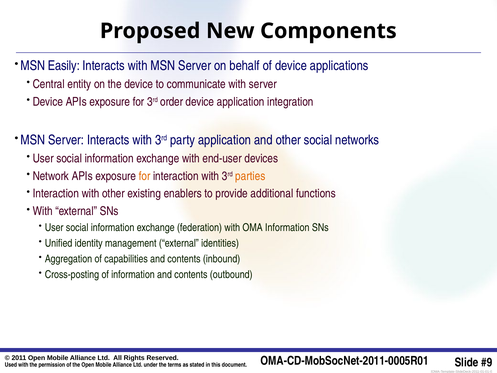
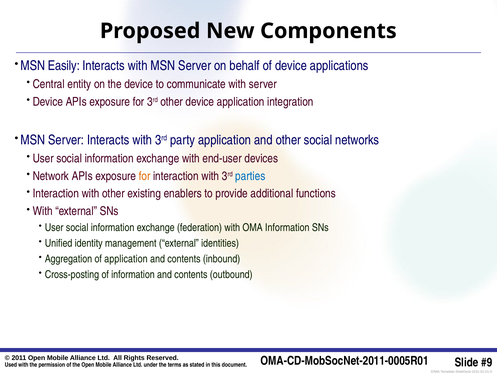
3rd order: order -> other
parties colour: orange -> blue
of capabilities: capabilities -> application
